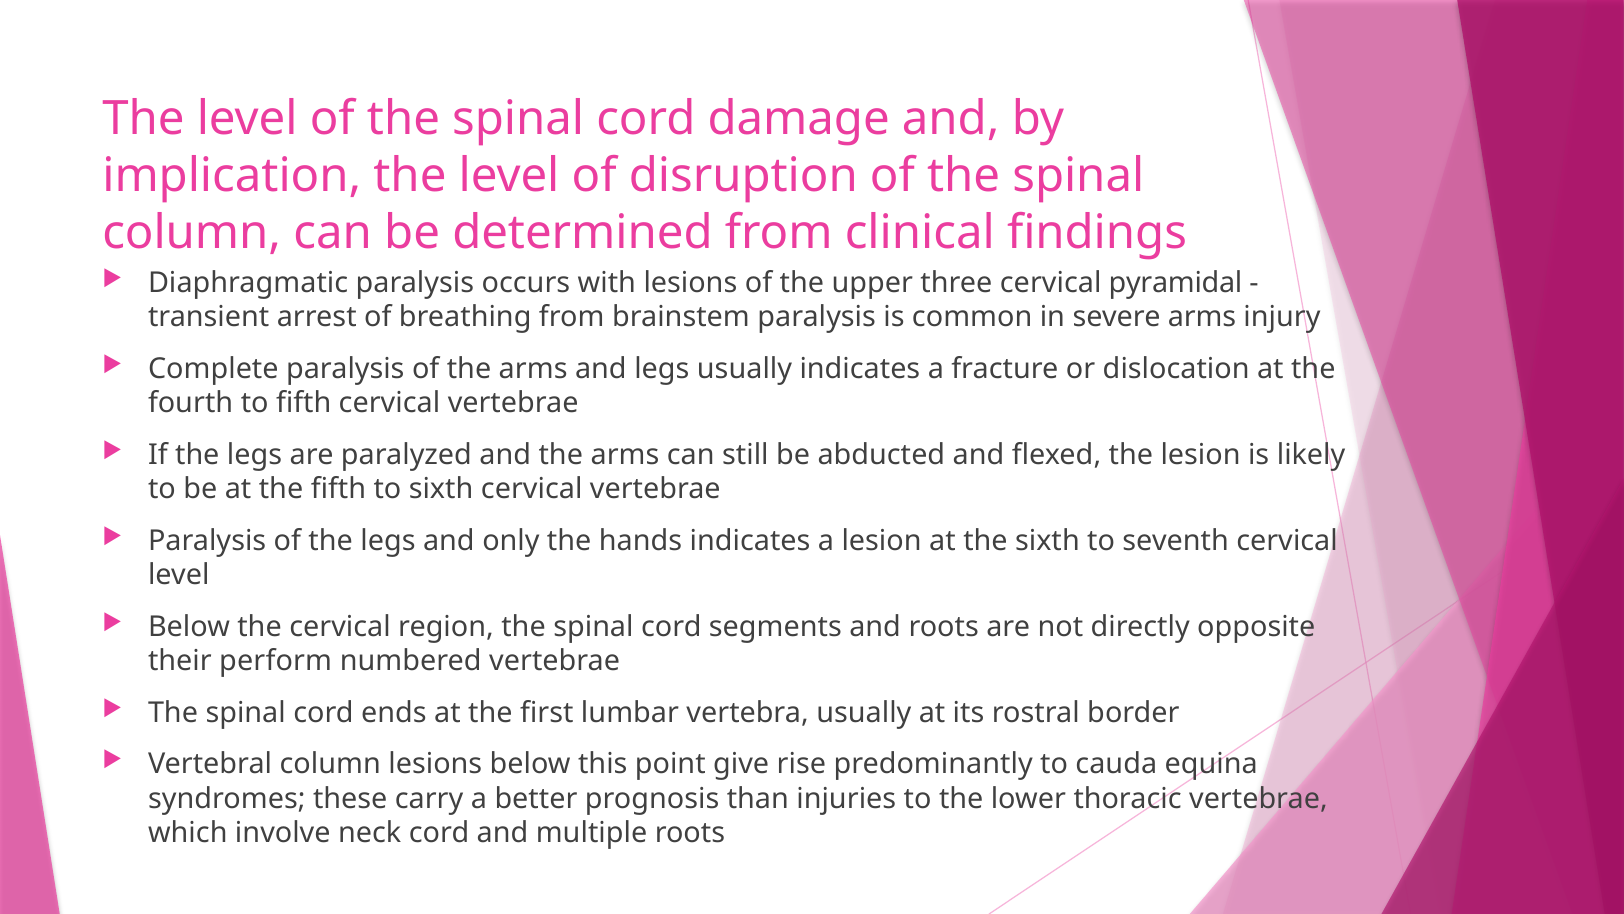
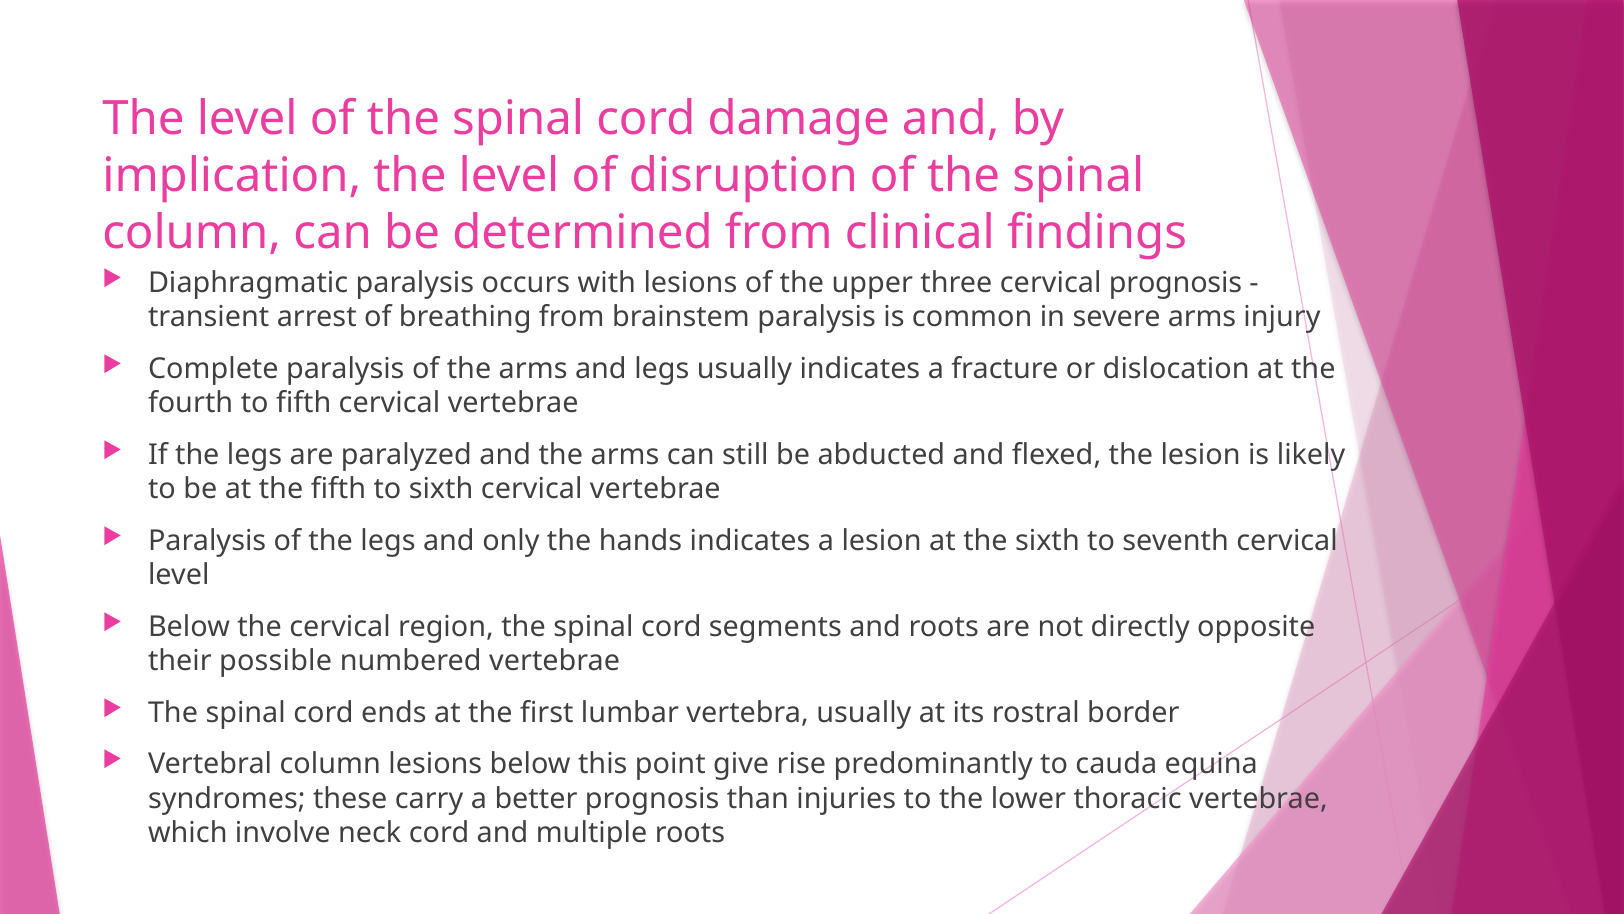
cervical pyramidal: pyramidal -> prognosis
perform: perform -> possible
